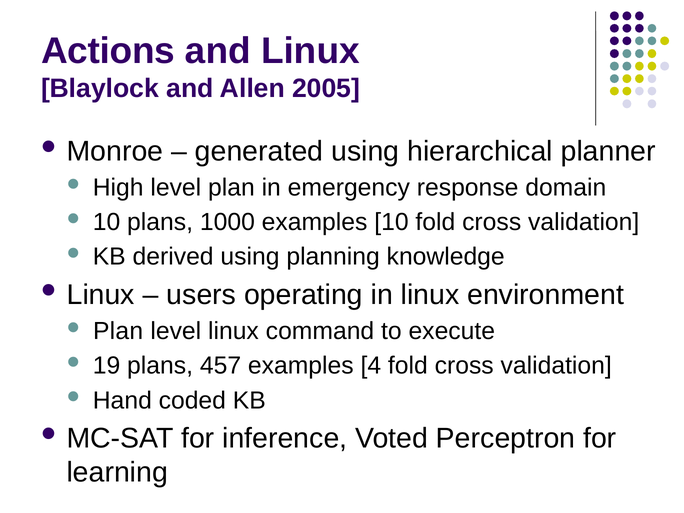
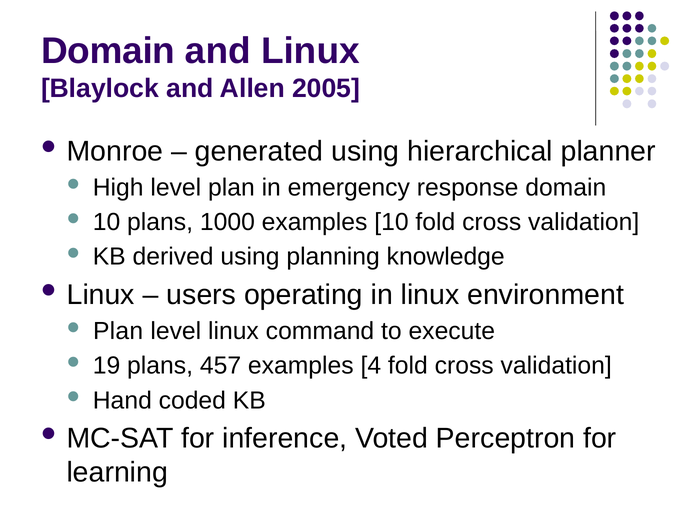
Actions at (108, 51): Actions -> Domain
